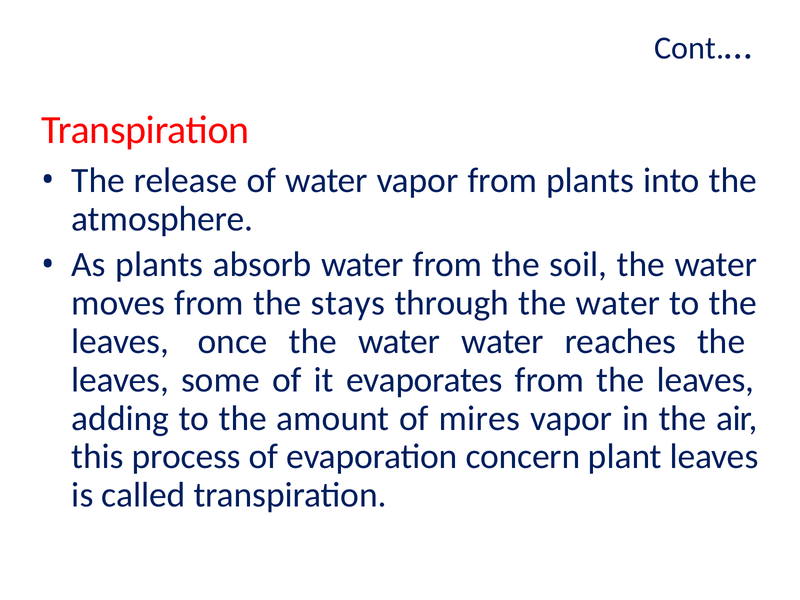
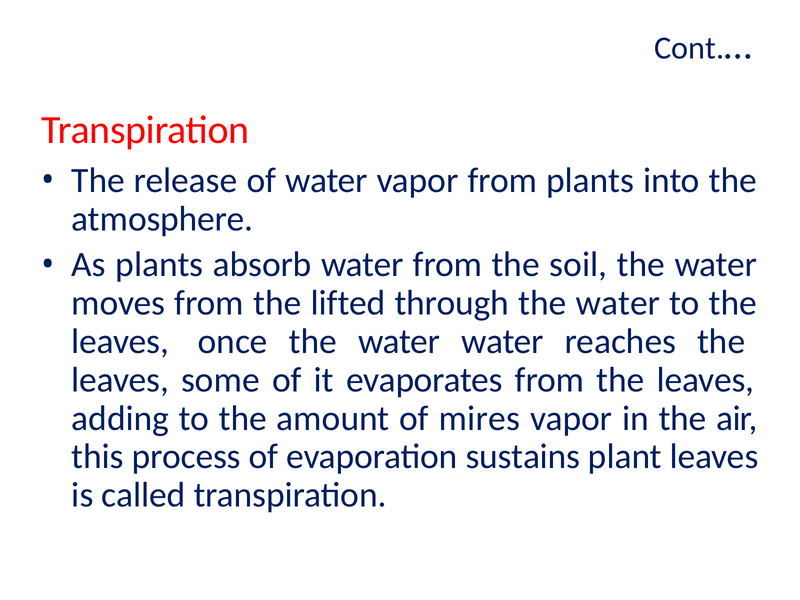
stays: stays -> lifted
concern: concern -> sustains
